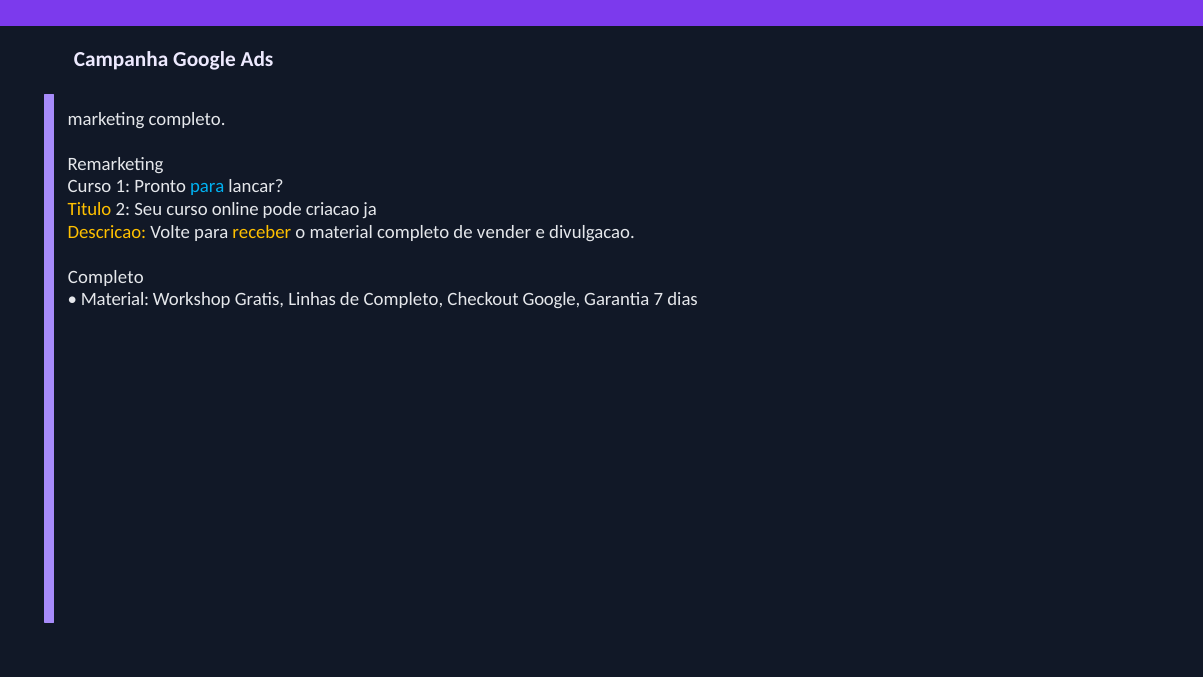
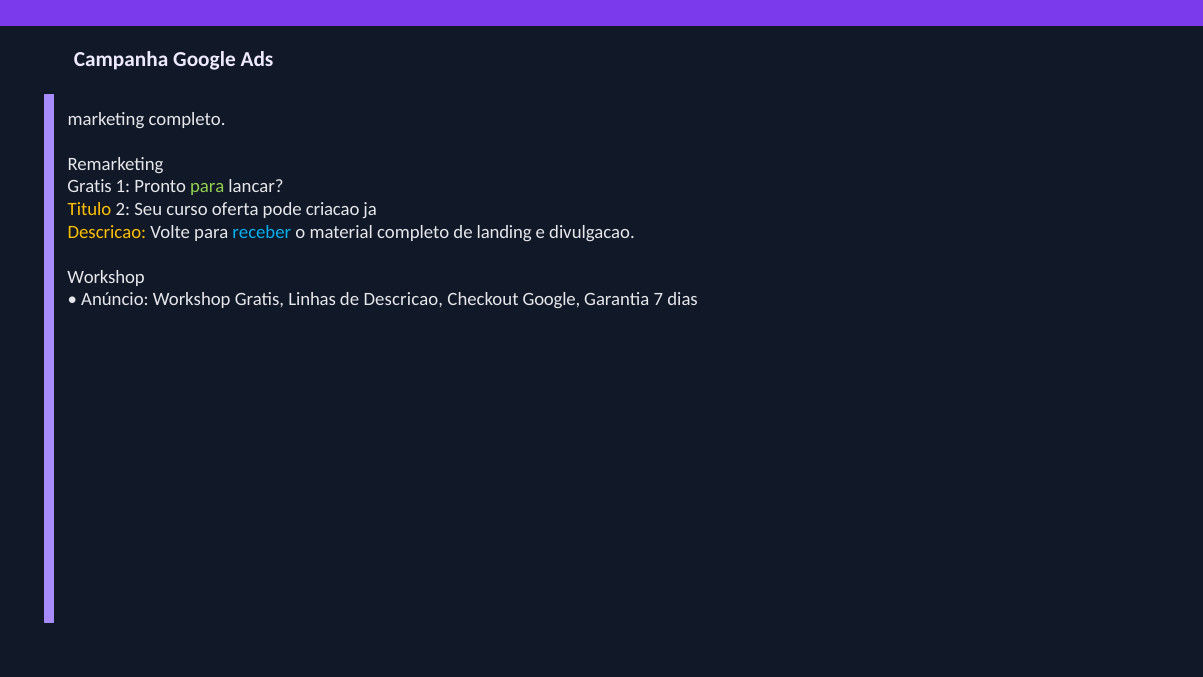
Curso at (89, 187): Curso -> Gratis
para at (207, 187) colour: light blue -> light green
online: online -> oferta
receber colour: yellow -> light blue
vender: vender -> landing
Completo at (106, 277): Completo -> Workshop
Material at (115, 299): Material -> Anúncio
de Completo: Completo -> Descricao
